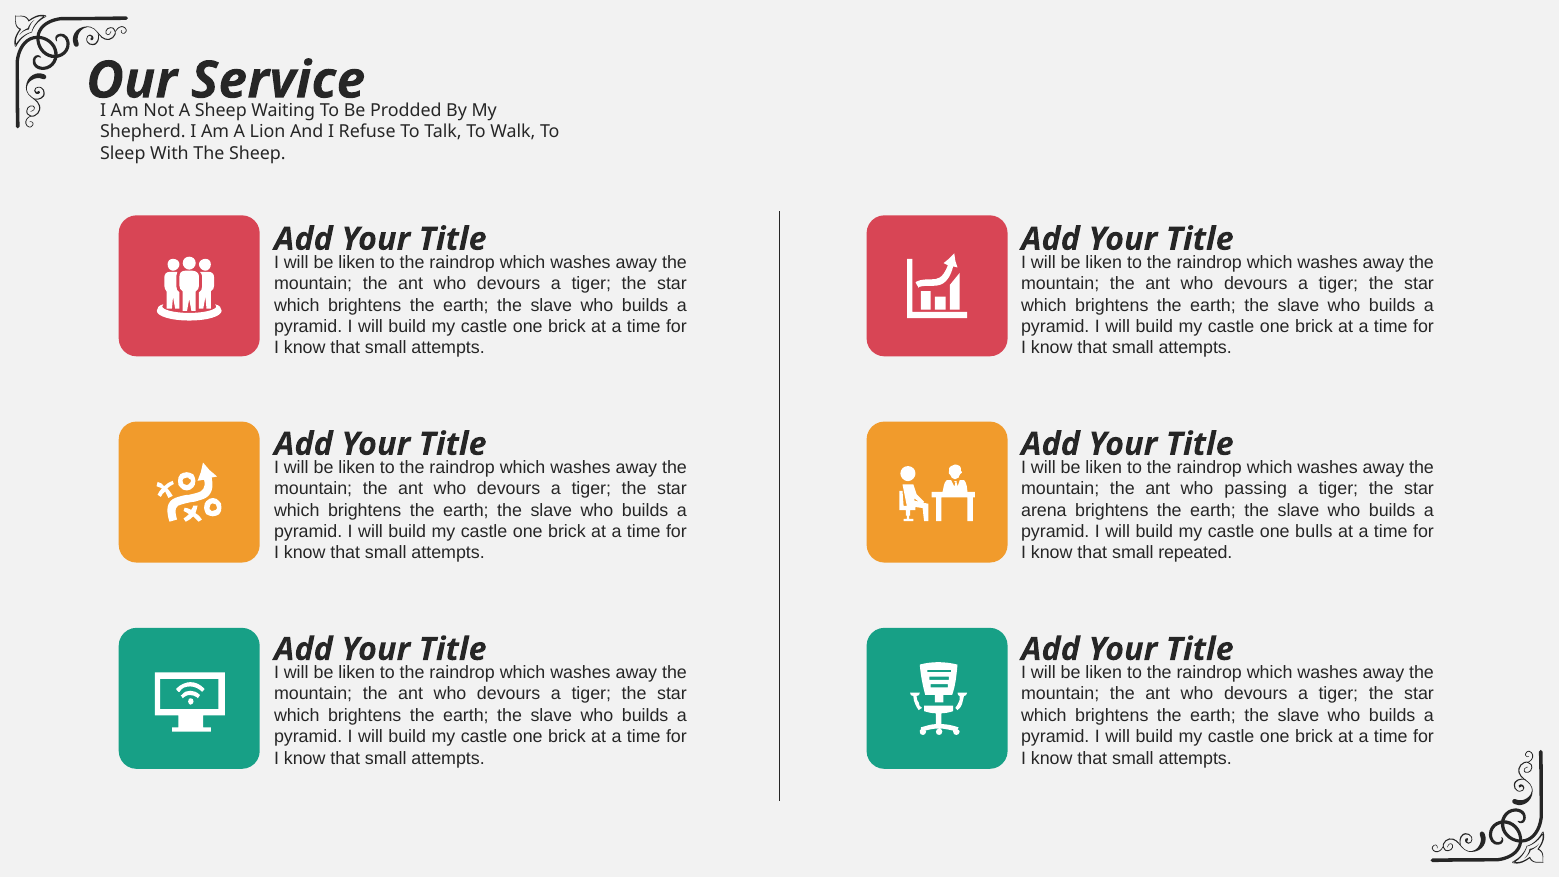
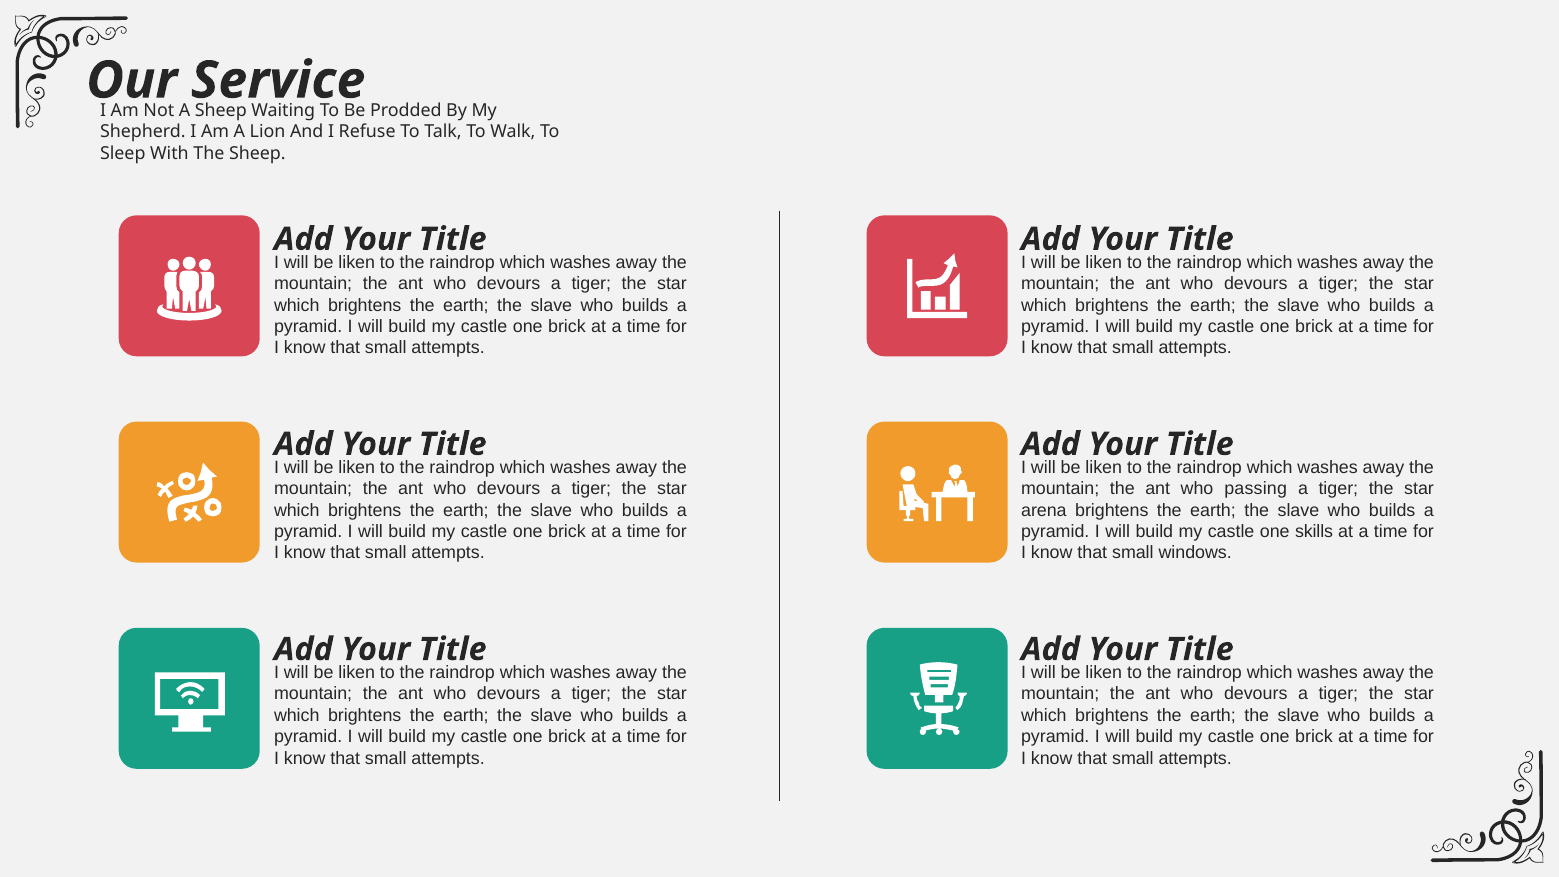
bulls: bulls -> skills
repeated: repeated -> windows
